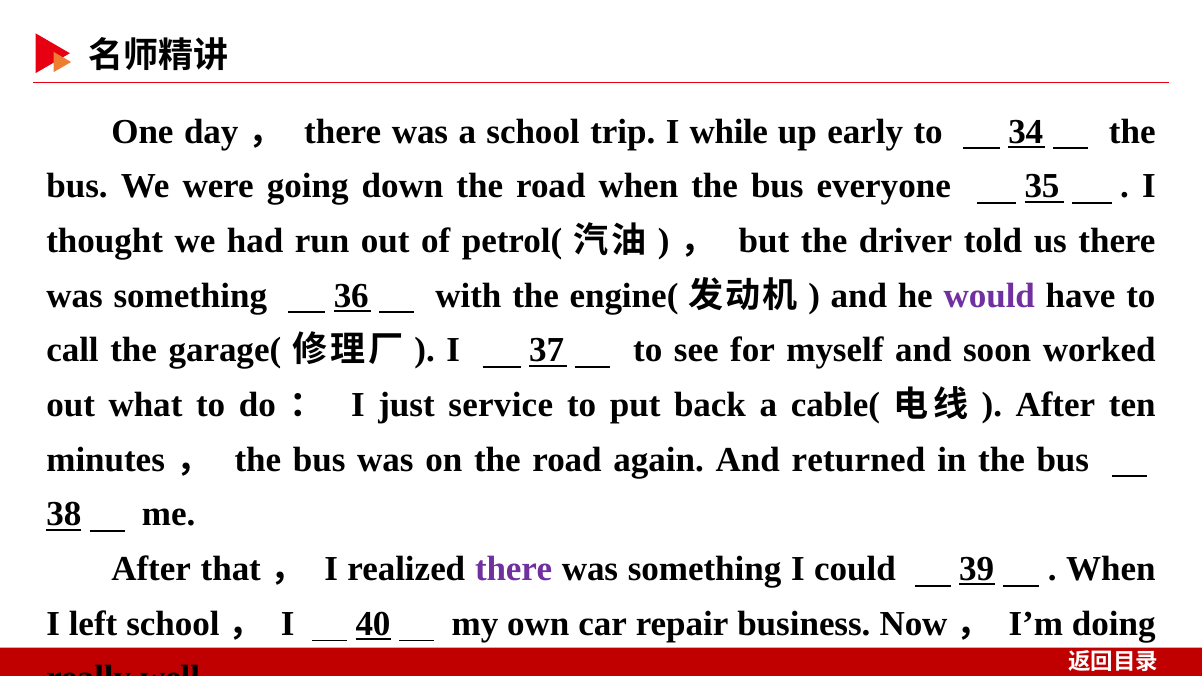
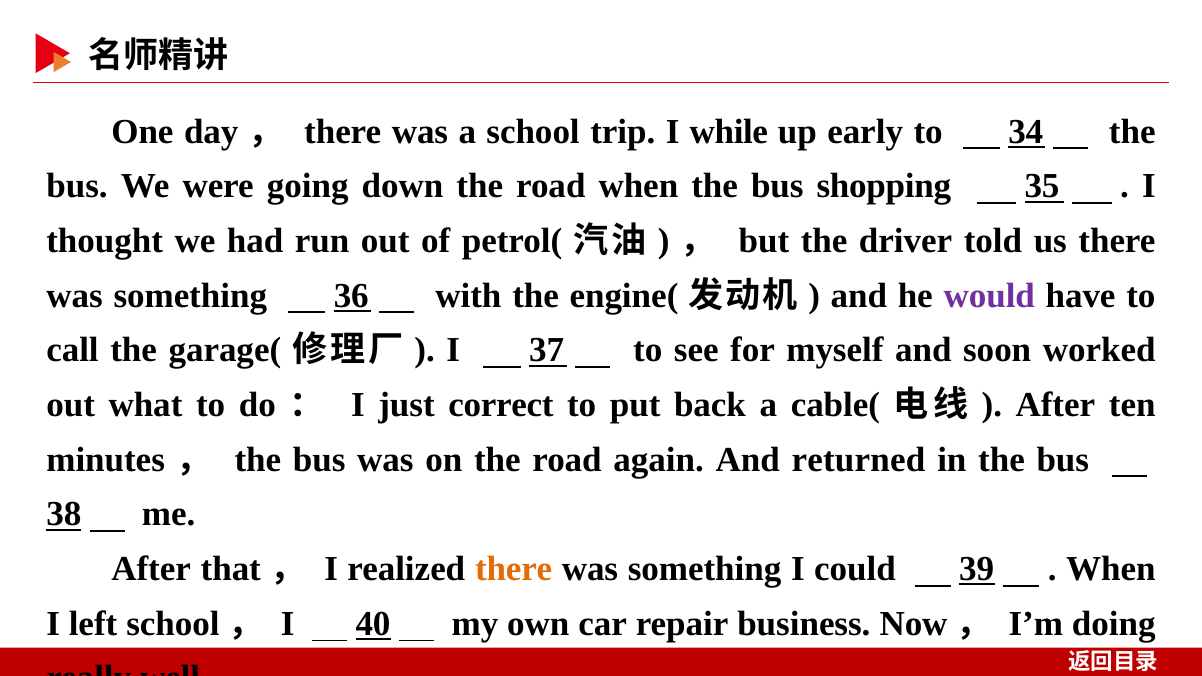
everyone: everyone -> shopping
service: service -> correct
there at (514, 569) colour: purple -> orange
